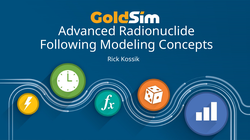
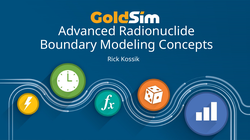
Following: Following -> Boundary
